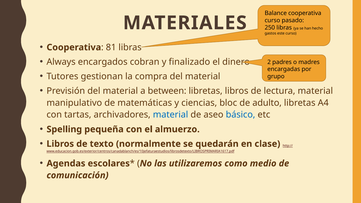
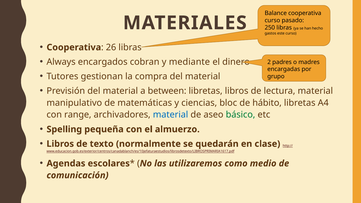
81: 81 -> 26
finalizado: finalizado -> mediante
adulto: adulto -> hábito
tartas: tartas -> range
básico colour: blue -> green
